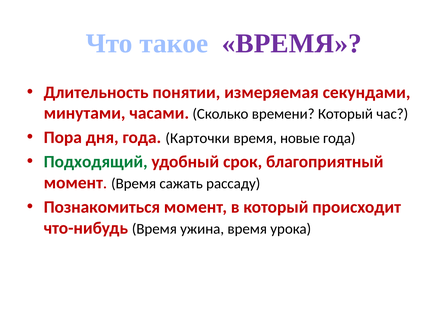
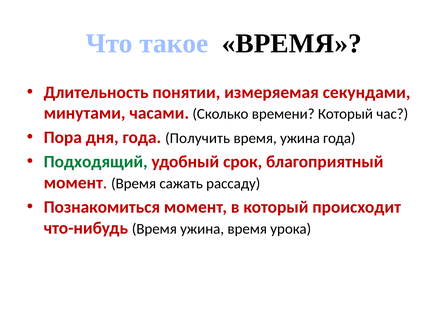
ВРЕМЯ at (292, 43) colour: purple -> black
Карточки: Карточки -> Получить
новые at (300, 138): новые -> ужина
